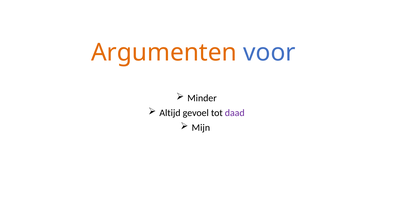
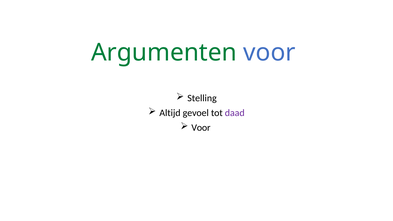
Argumenten colour: orange -> green
Minder: Minder -> Stelling
Mijn at (201, 128): Mijn -> Voor
